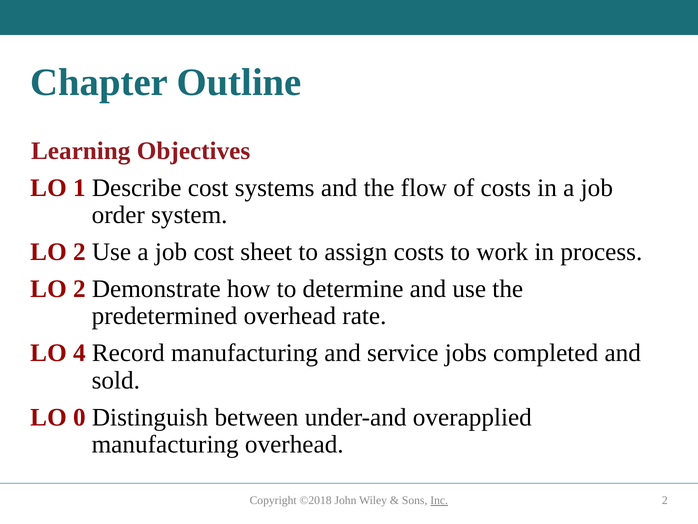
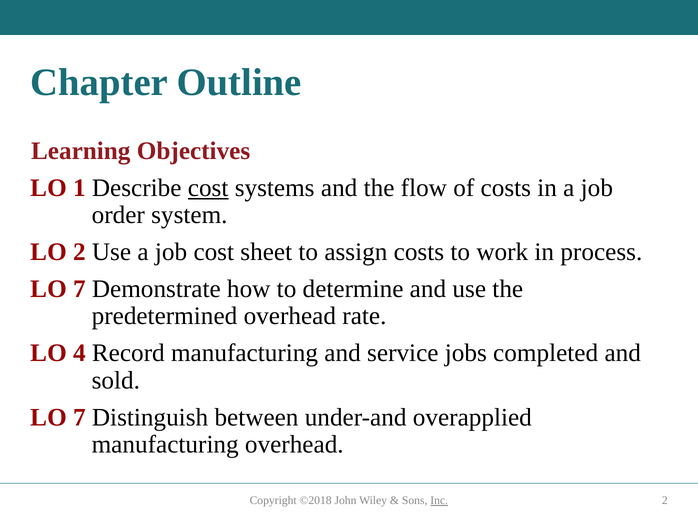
cost at (208, 188) underline: none -> present
2 at (79, 289): 2 -> 7
0 at (79, 417): 0 -> 7
